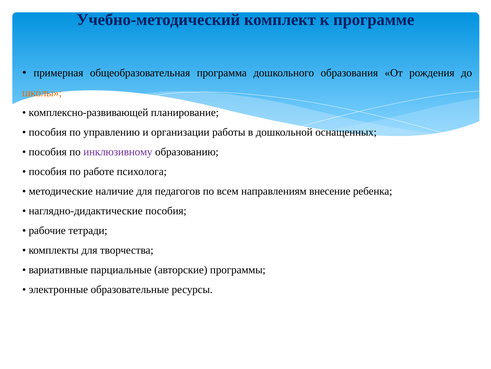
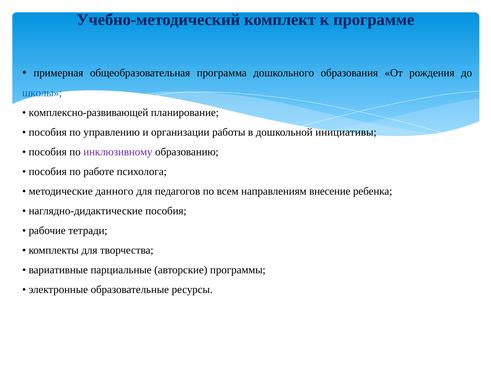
школы colour: orange -> blue
оснащенных: оснащенных -> инициативы
наличие: наличие -> данного
